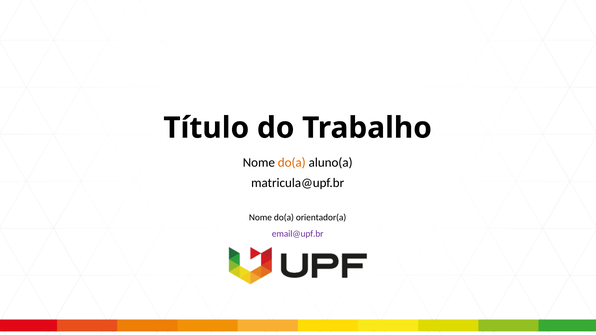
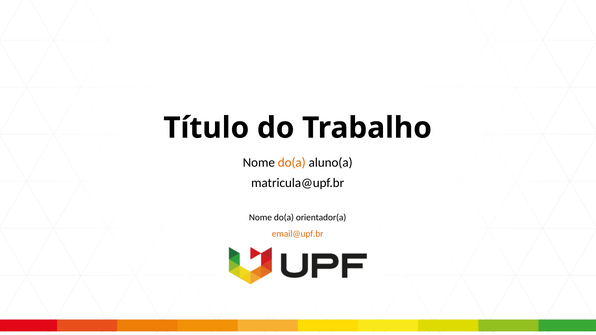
email@upf.br colour: purple -> orange
